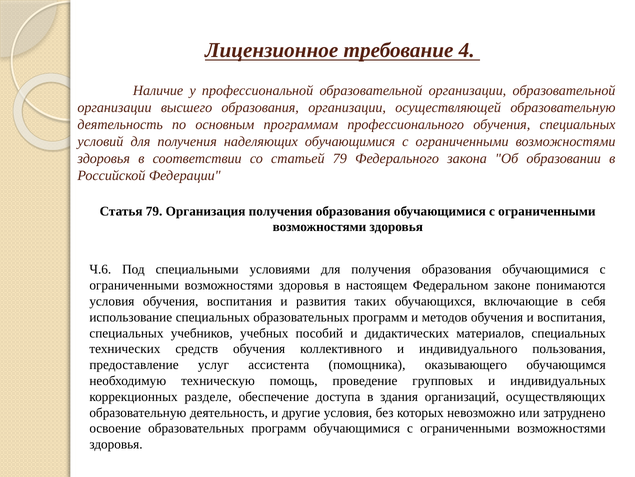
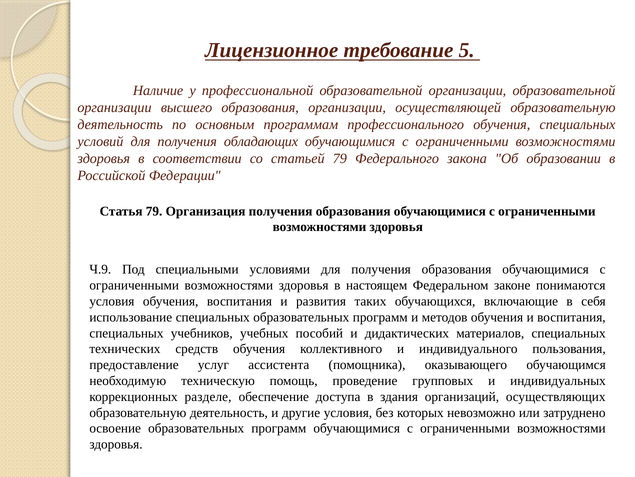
4: 4 -> 5
наделяющих: наделяющих -> обладающих
Ч.6: Ч.6 -> Ч.9
